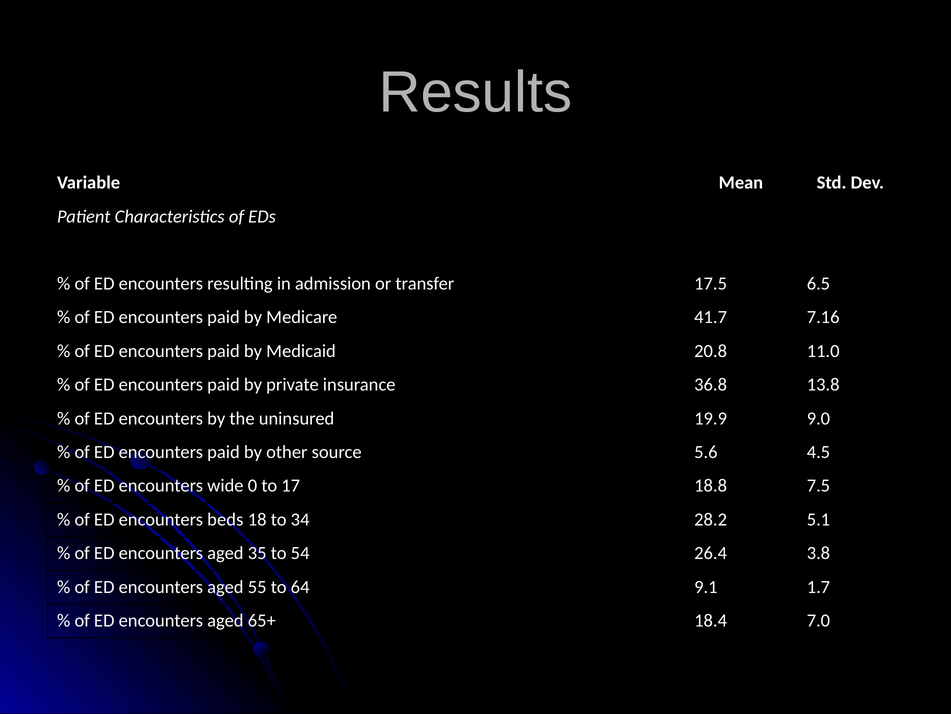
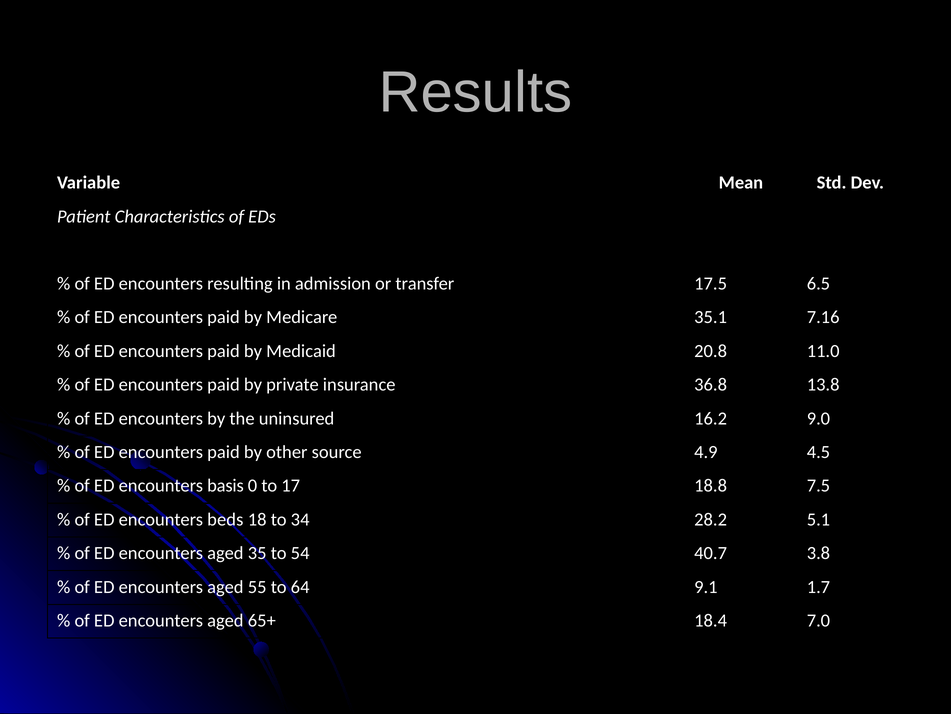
41.7: 41.7 -> 35.1
19.9: 19.9 -> 16.2
5.6: 5.6 -> 4.9
wide: wide -> basis
26.4: 26.4 -> 40.7
